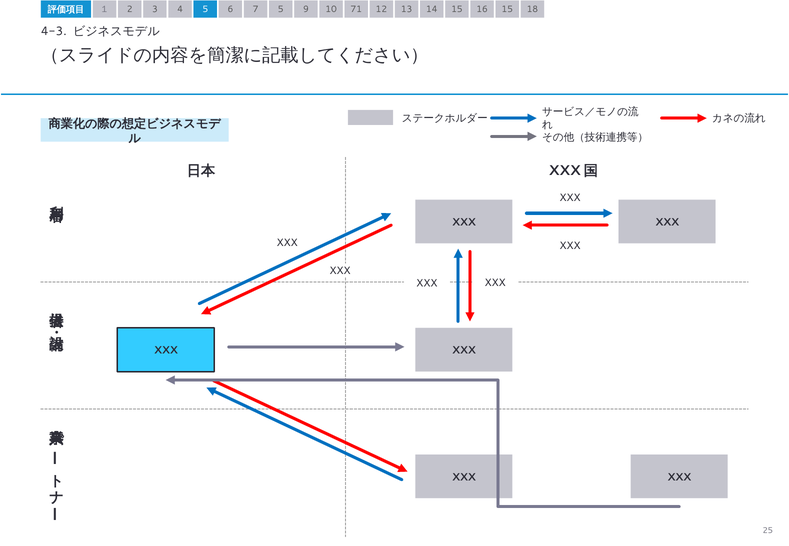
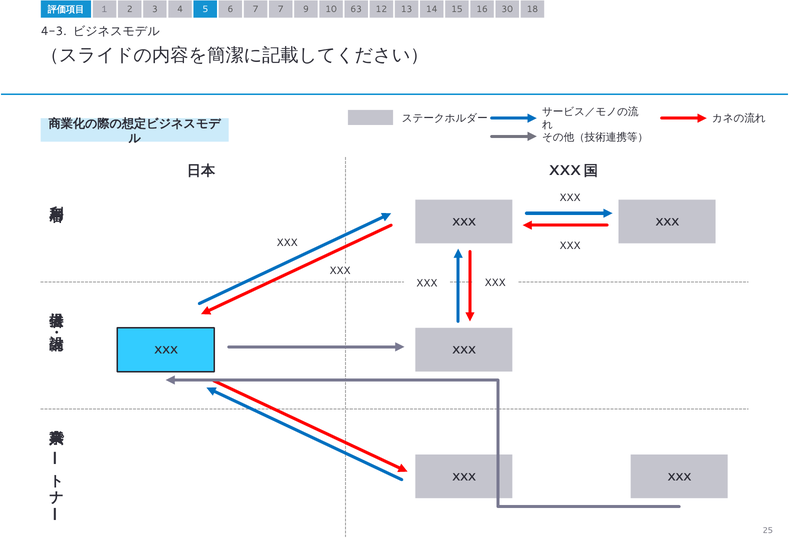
7 5: 5 -> 7
71: 71 -> 63
16 15: 15 -> 30
